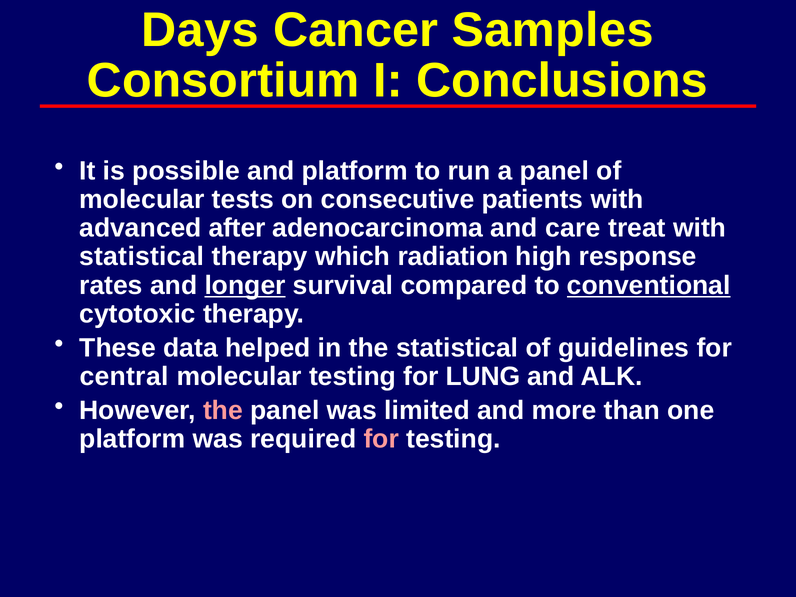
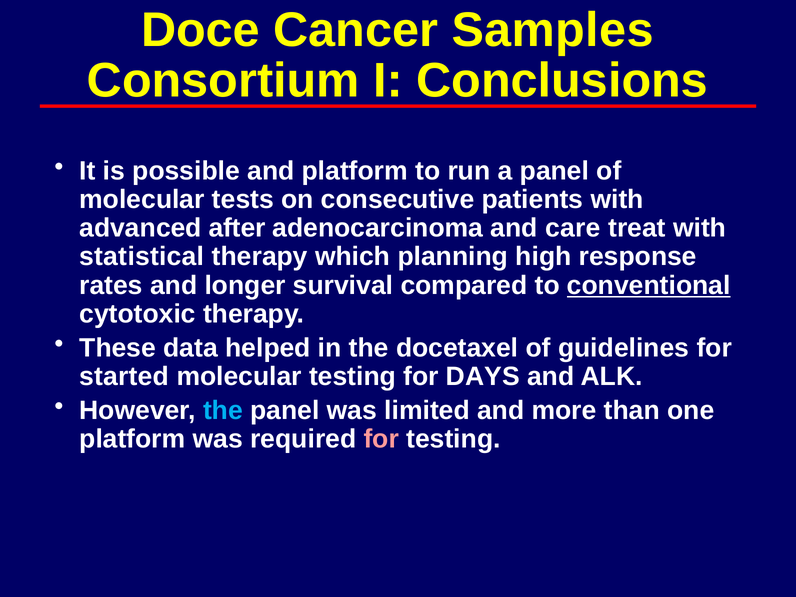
Days: Days -> Doce
radiation: radiation -> planning
longer underline: present -> none
the statistical: statistical -> docetaxel
central: central -> started
LUNG: LUNG -> DAYS
the at (223, 410) colour: pink -> light blue
